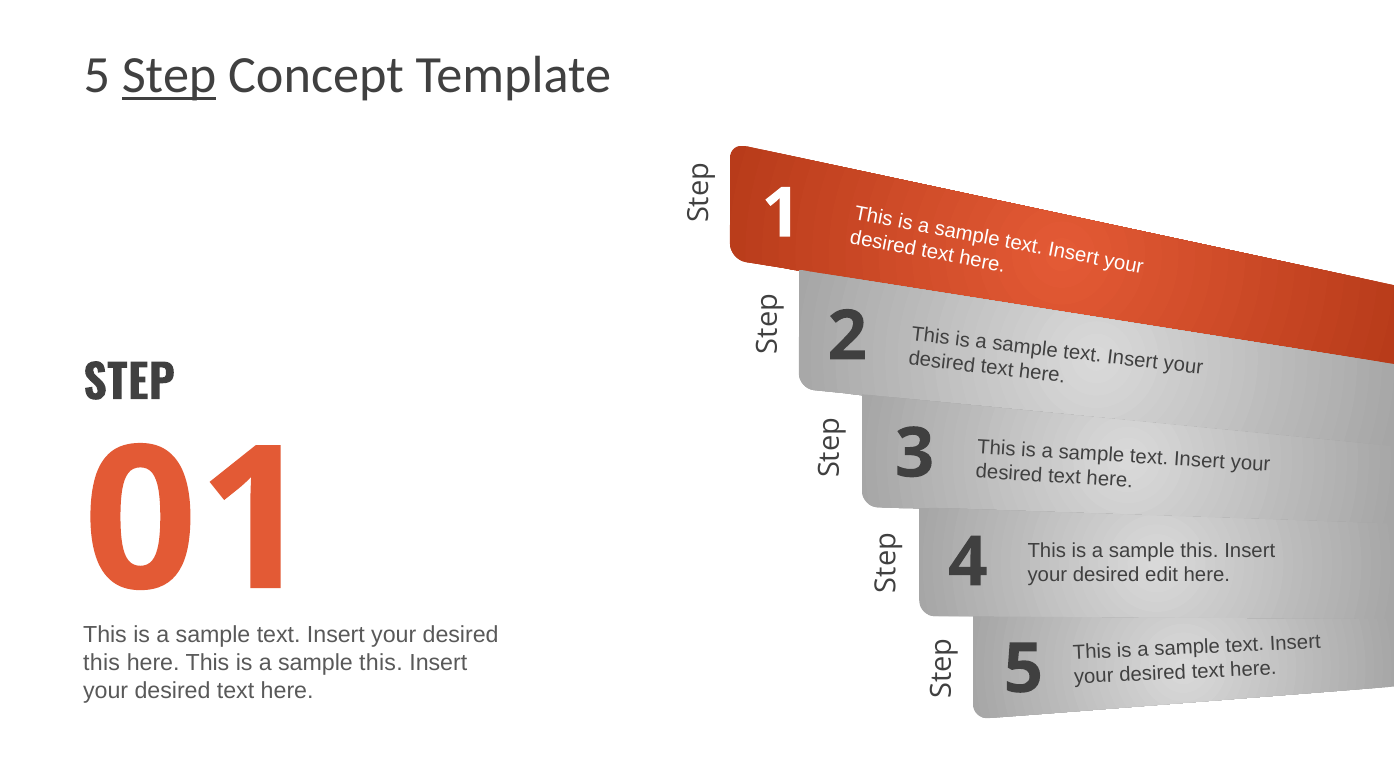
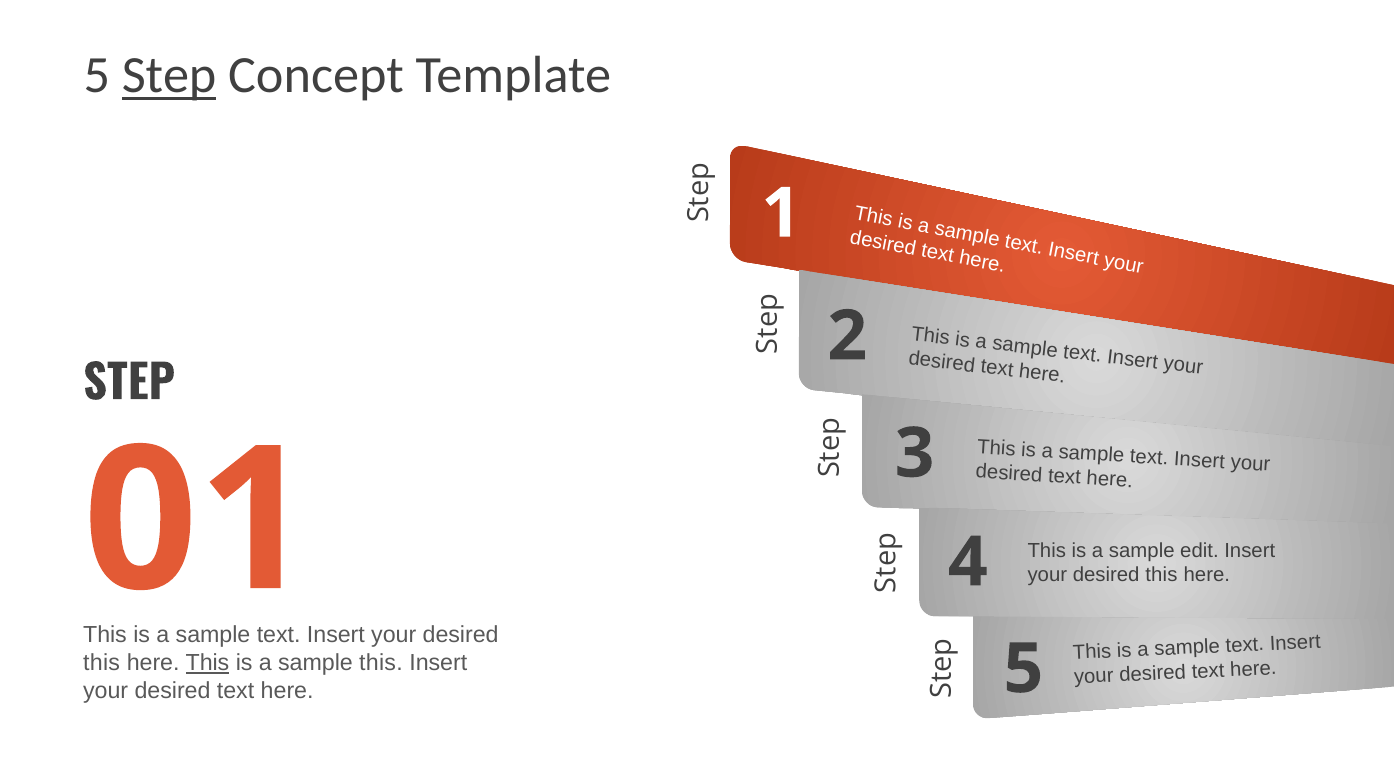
this at (1199, 551): this -> edit
edit at (1162, 575): edit -> this
This at (207, 663) underline: none -> present
